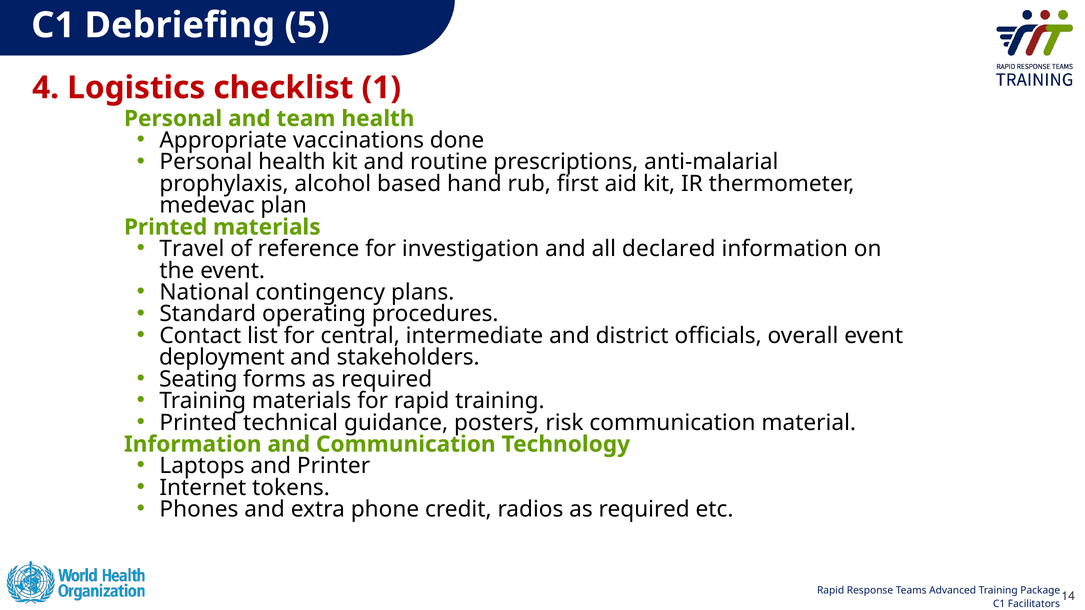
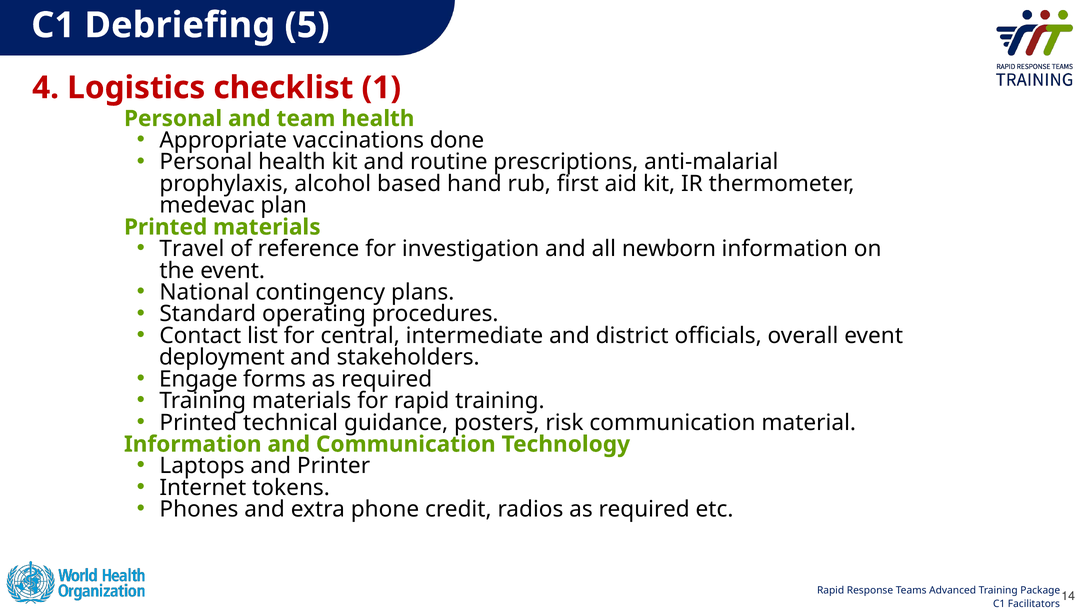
declared: declared -> newborn
Seating: Seating -> Engage
